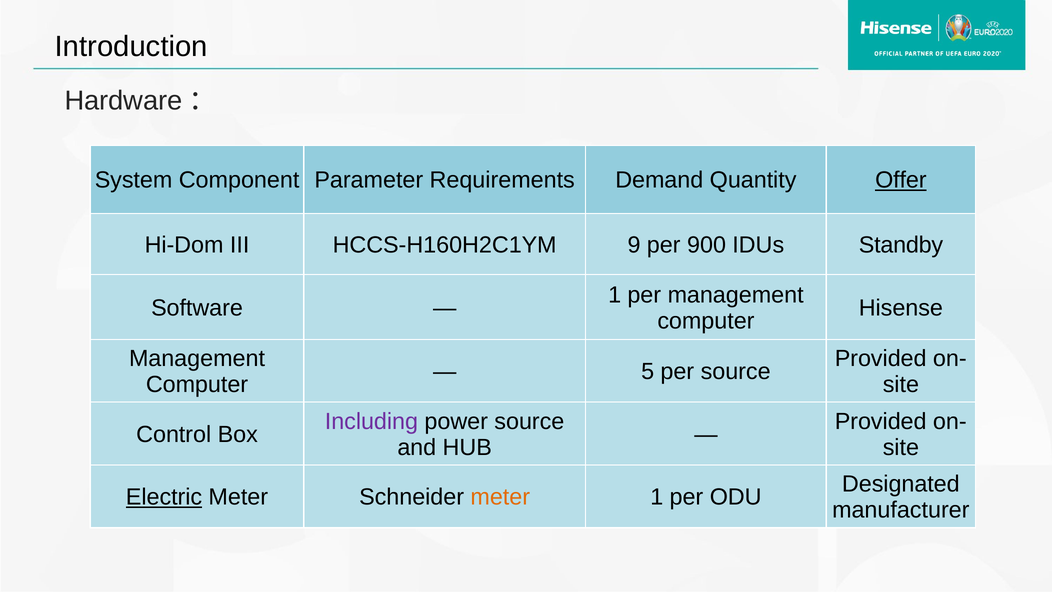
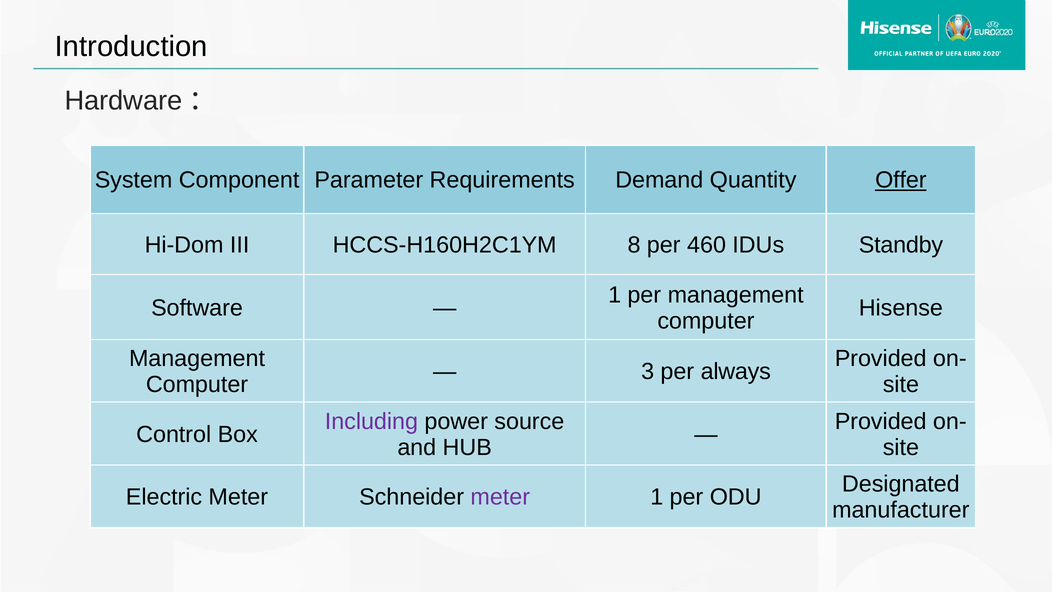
9: 9 -> 8
900: 900 -> 460
5: 5 -> 3
per source: source -> always
Electric underline: present -> none
meter at (500, 497) colour: orange -> purple
